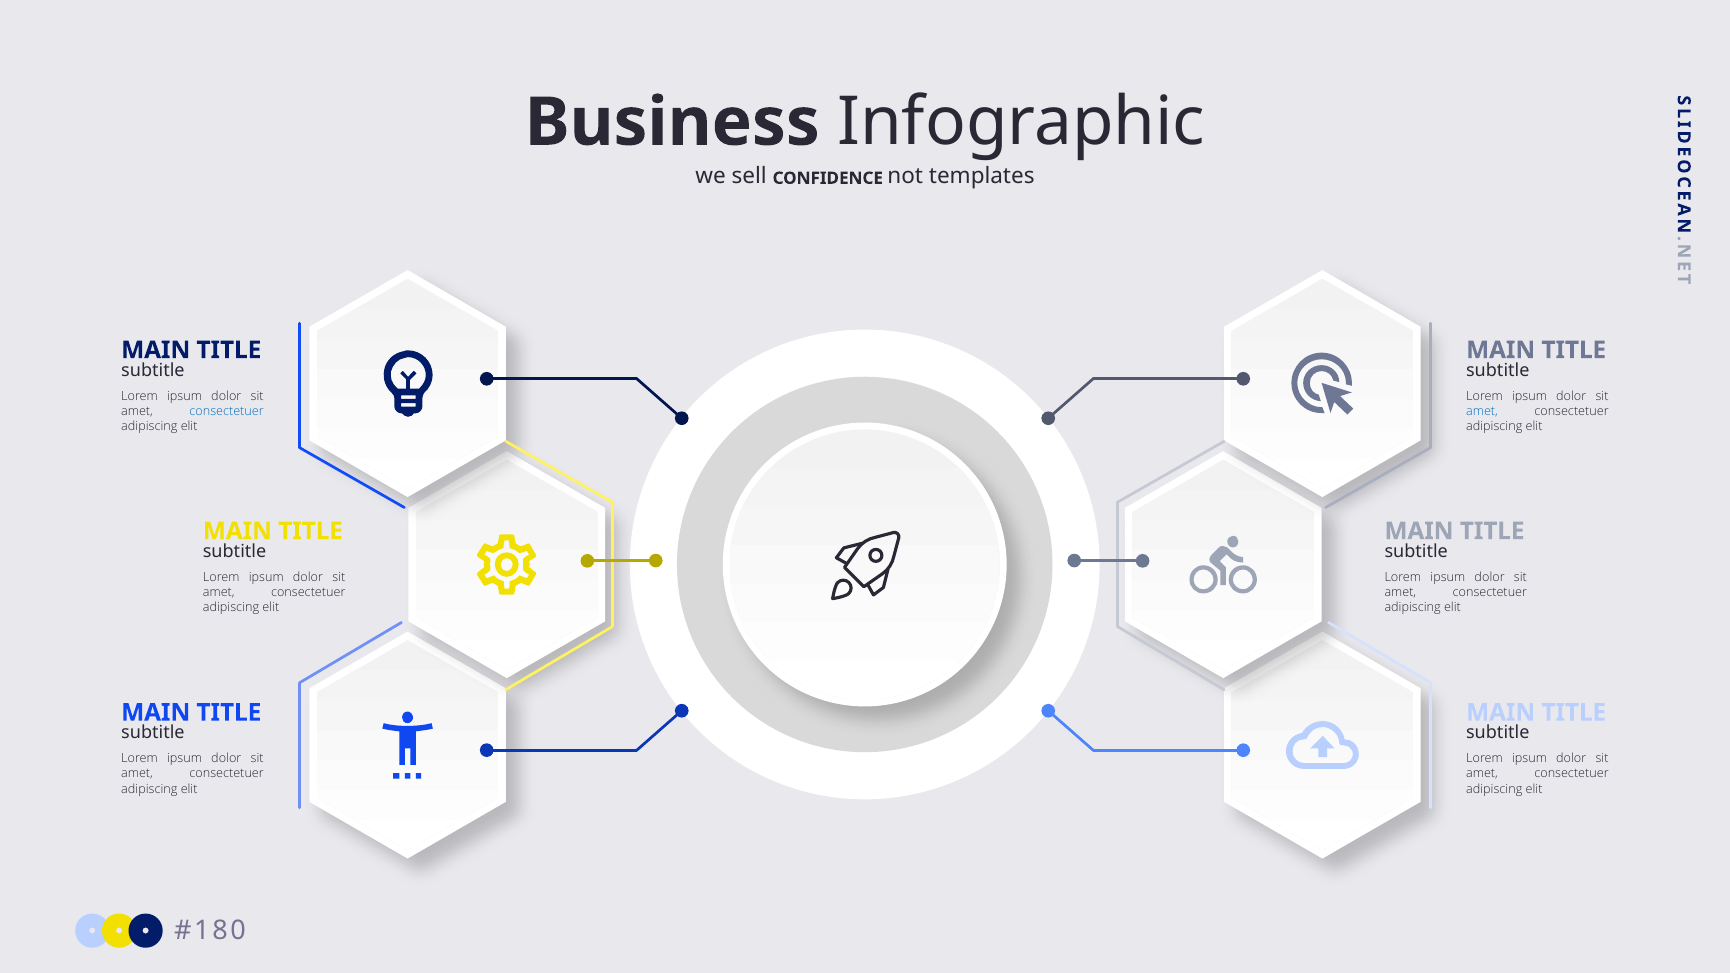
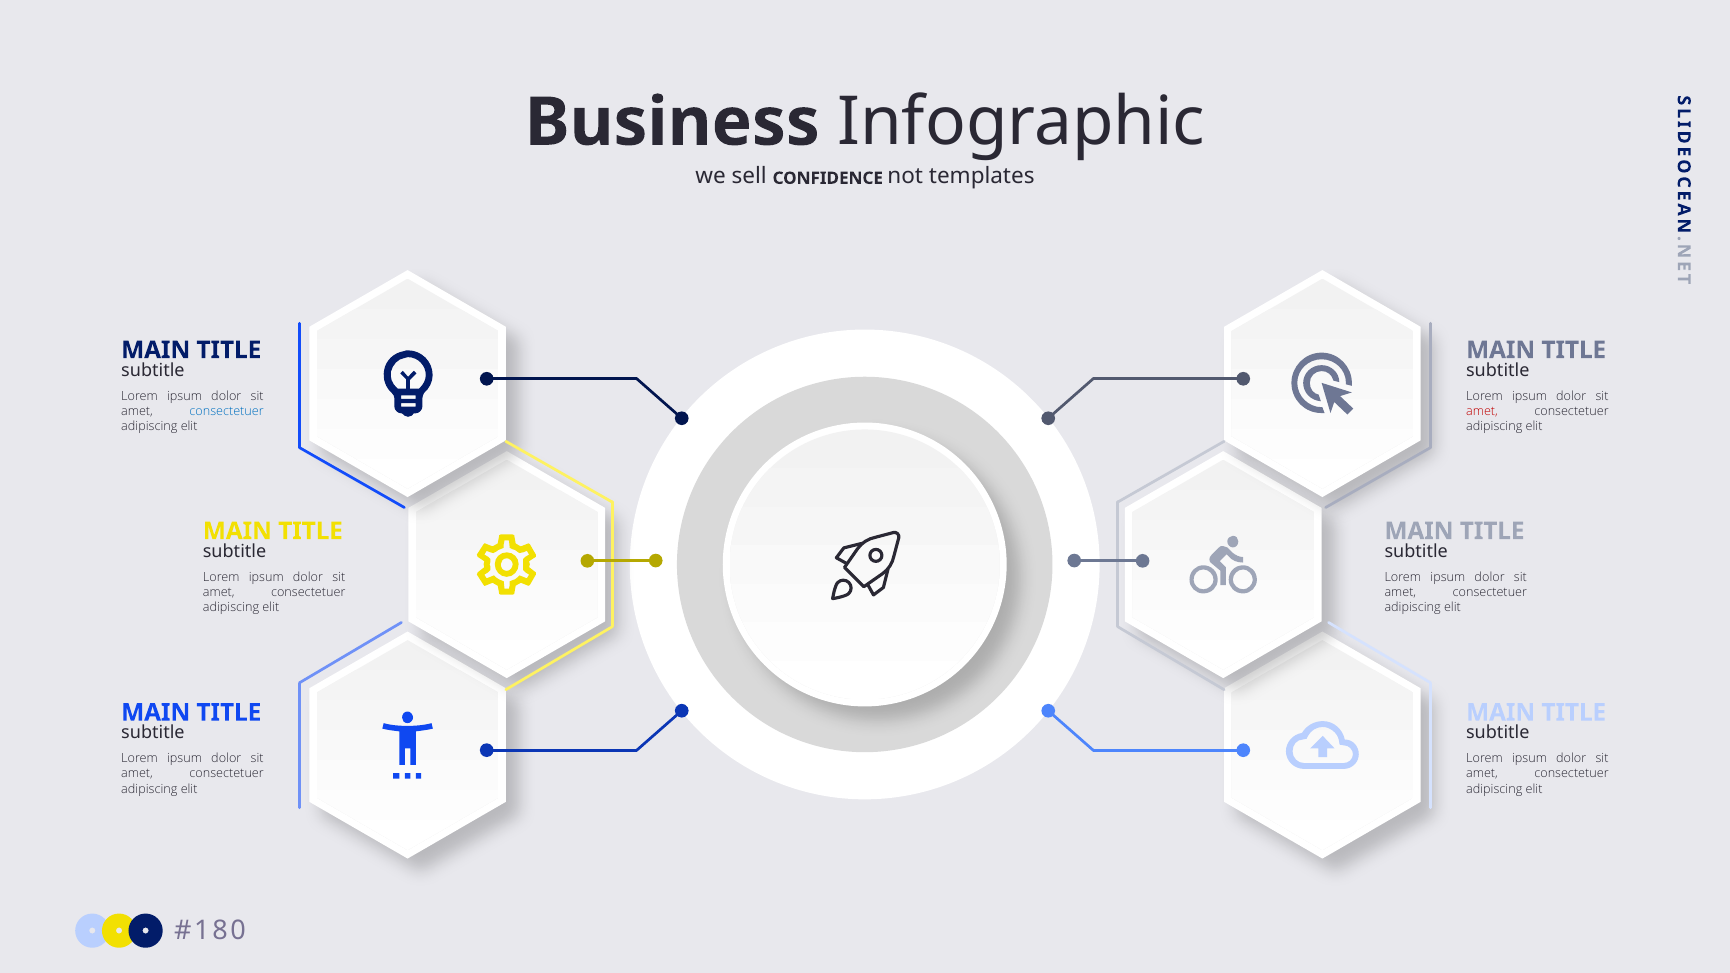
amet at (1482, 411) colour: blue -> red
